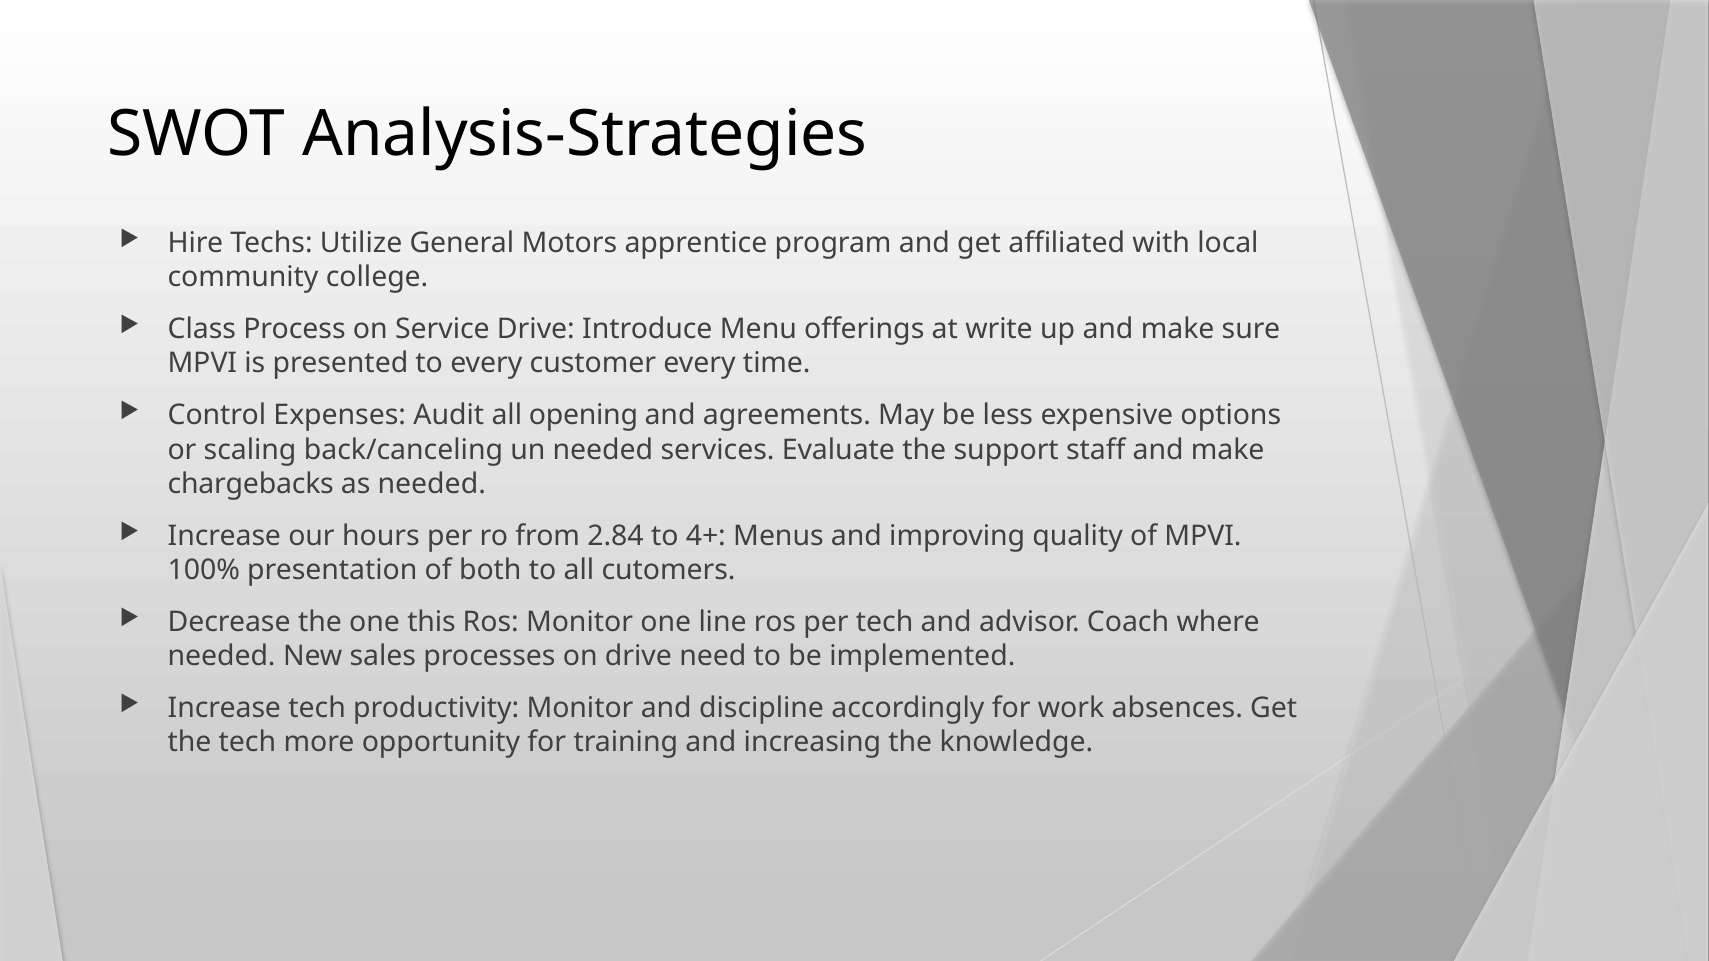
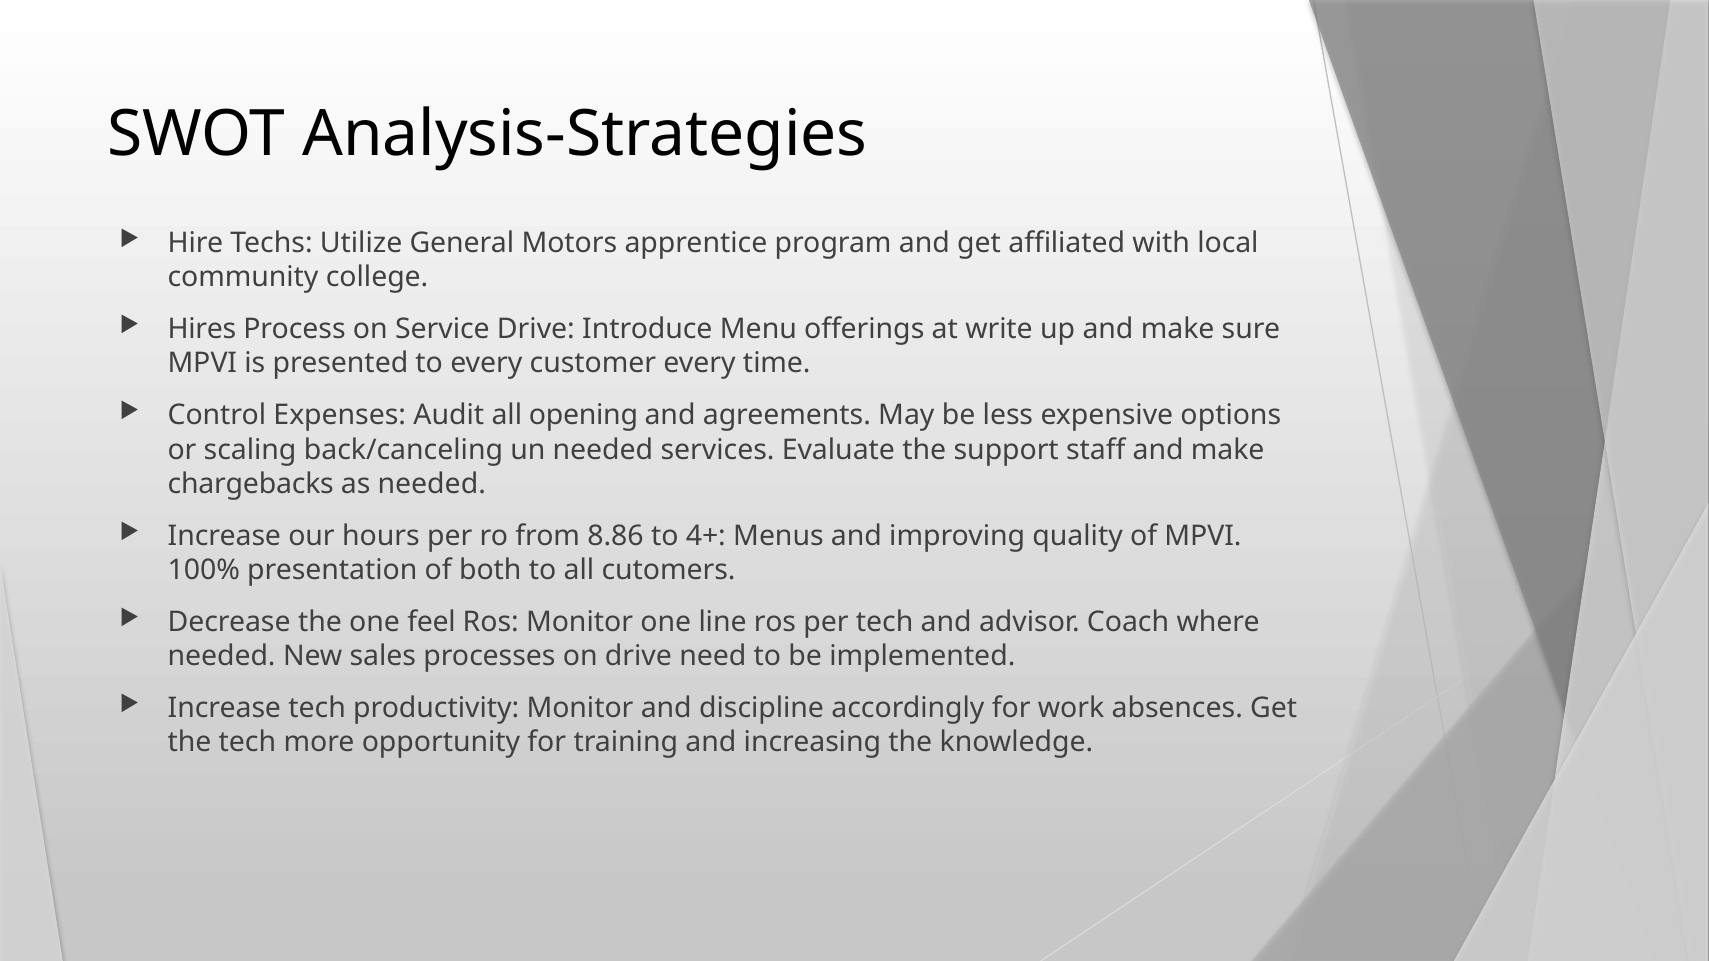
Class: Class -> Hires
2.84: 2.84 -> 8.86
this: this -> feel
